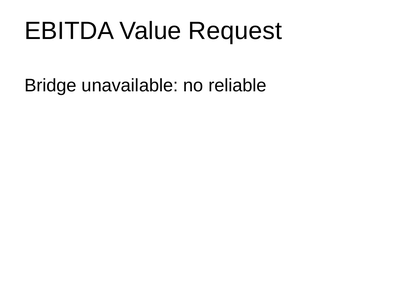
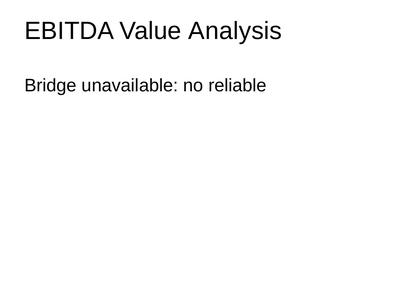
Request: Request -> Analysis
